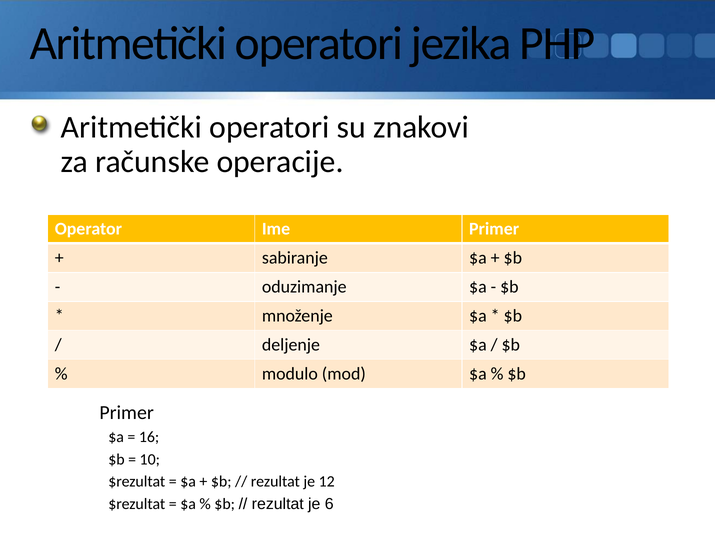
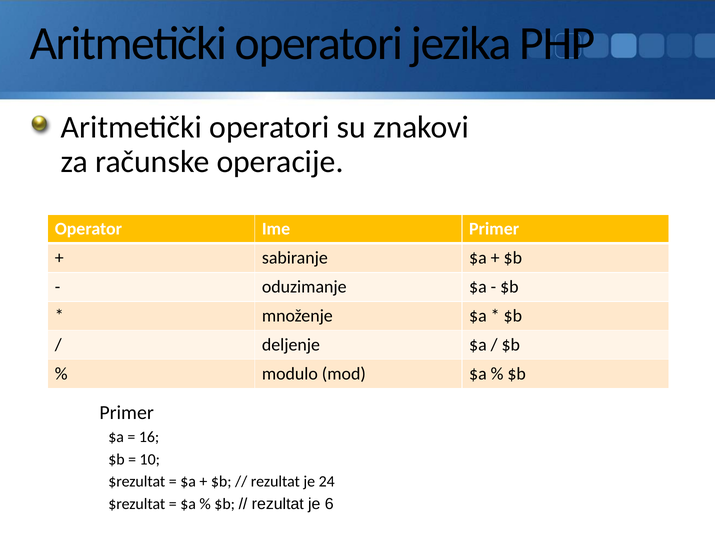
12: 12 -> 24
